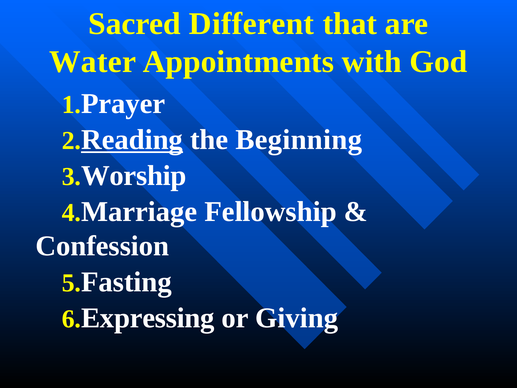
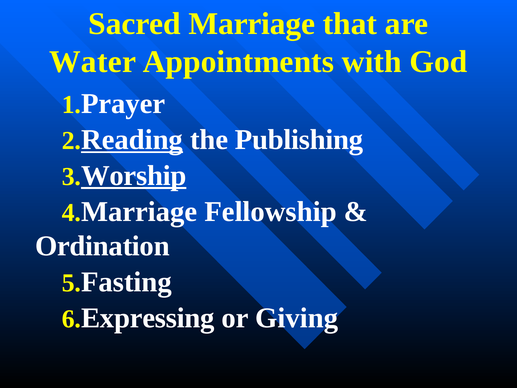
Sacred Different: Different -> Marriage
Beginning: Beginning -> Publishing
Worship underline: none -> present
Confession: Confession -> Ordination
